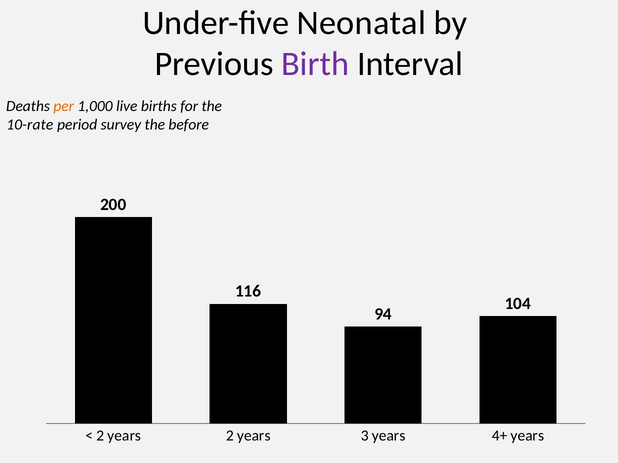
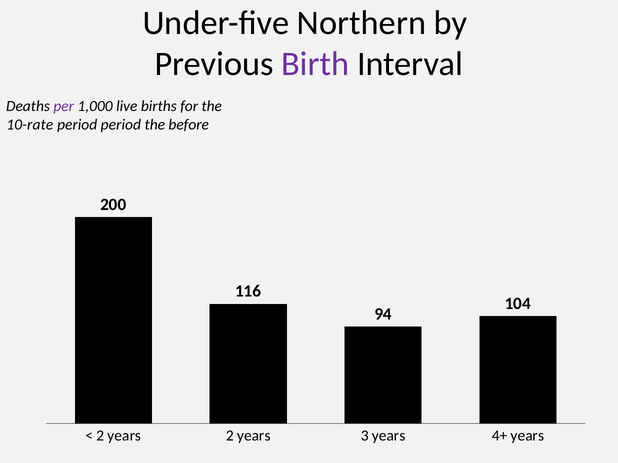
Neonatal: Neonatal -> Northern
per colour: orange -> purple
period survey: survey -> period
